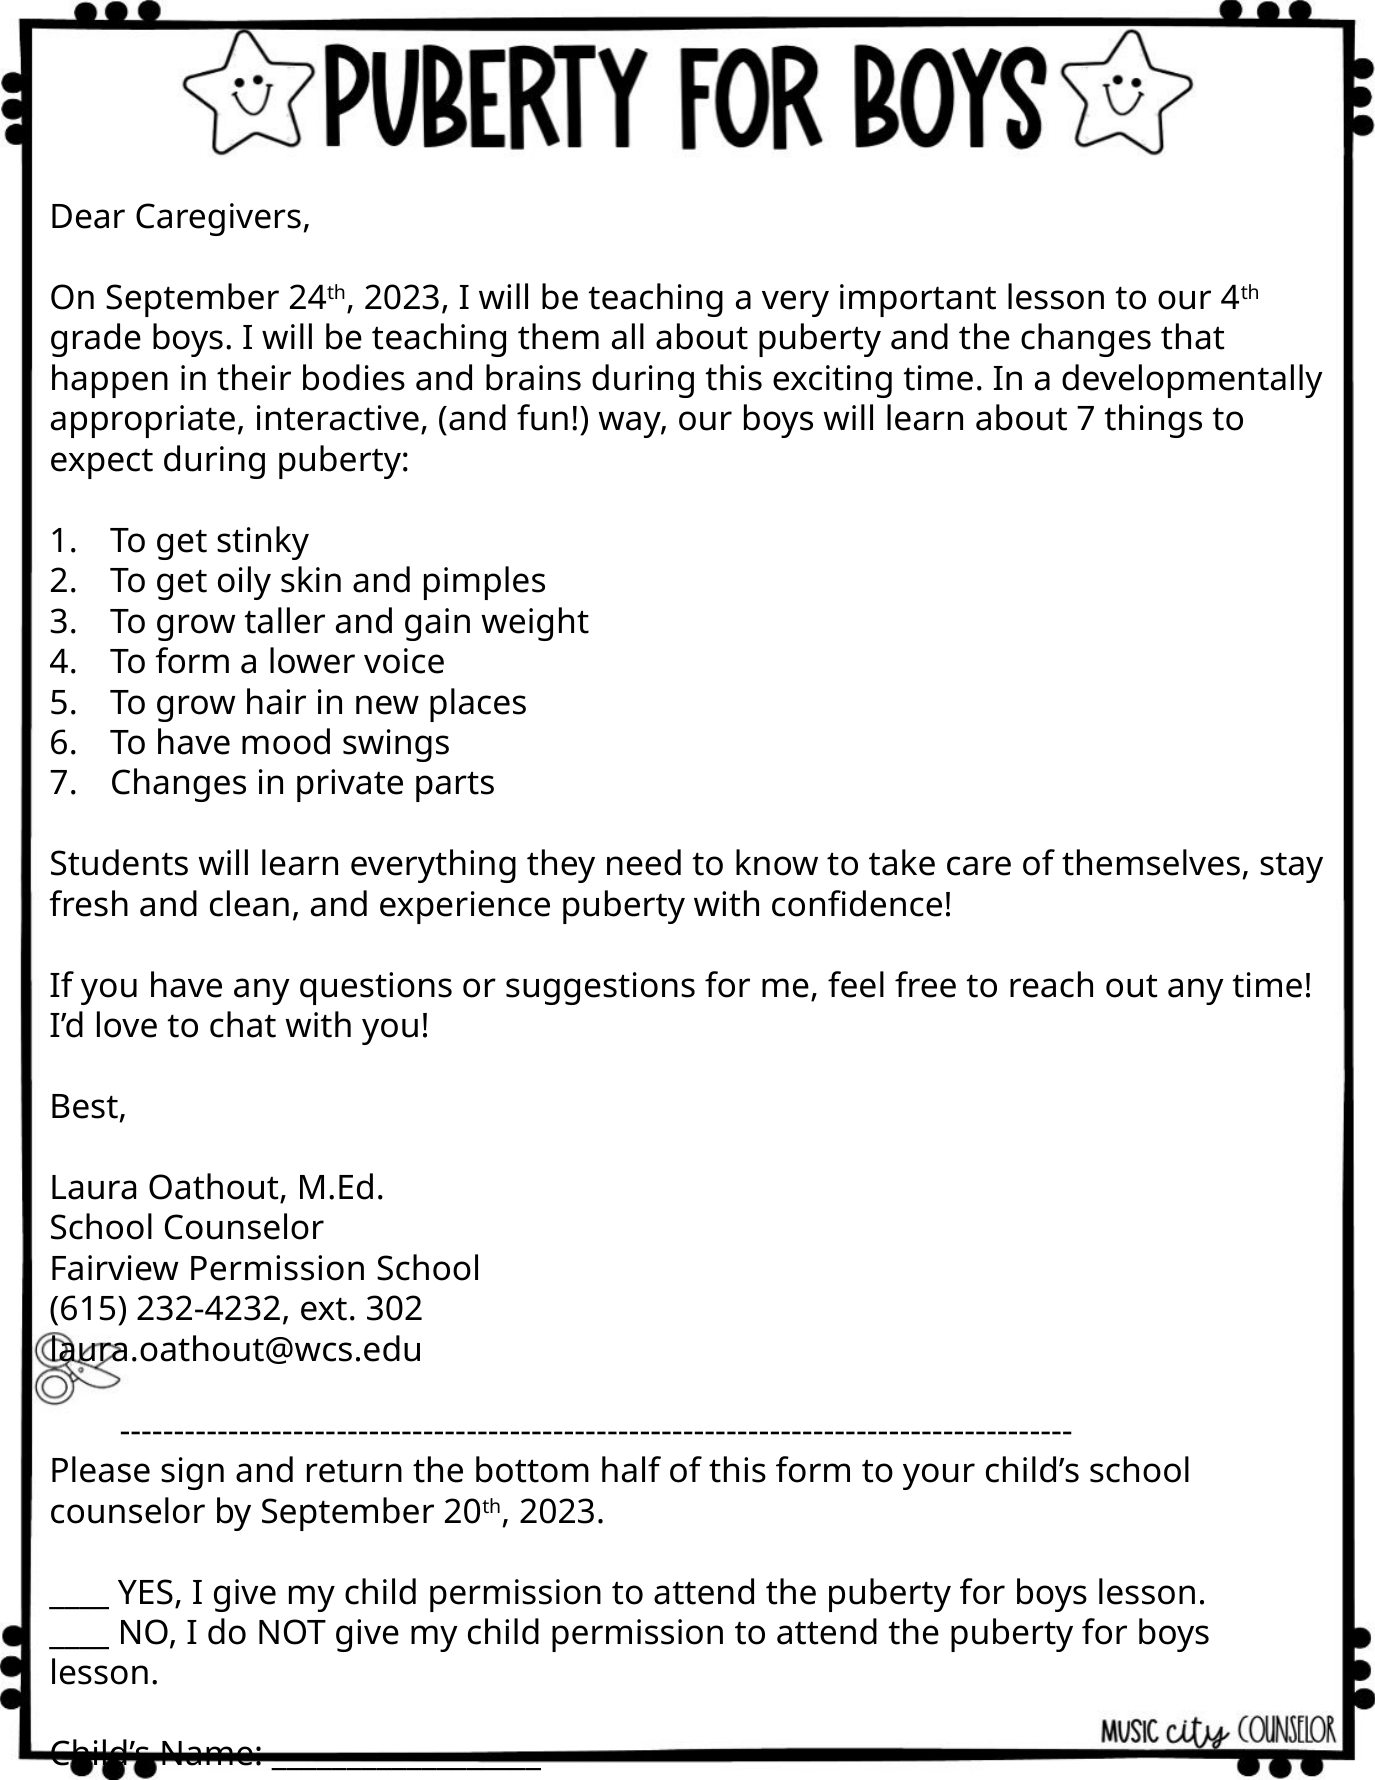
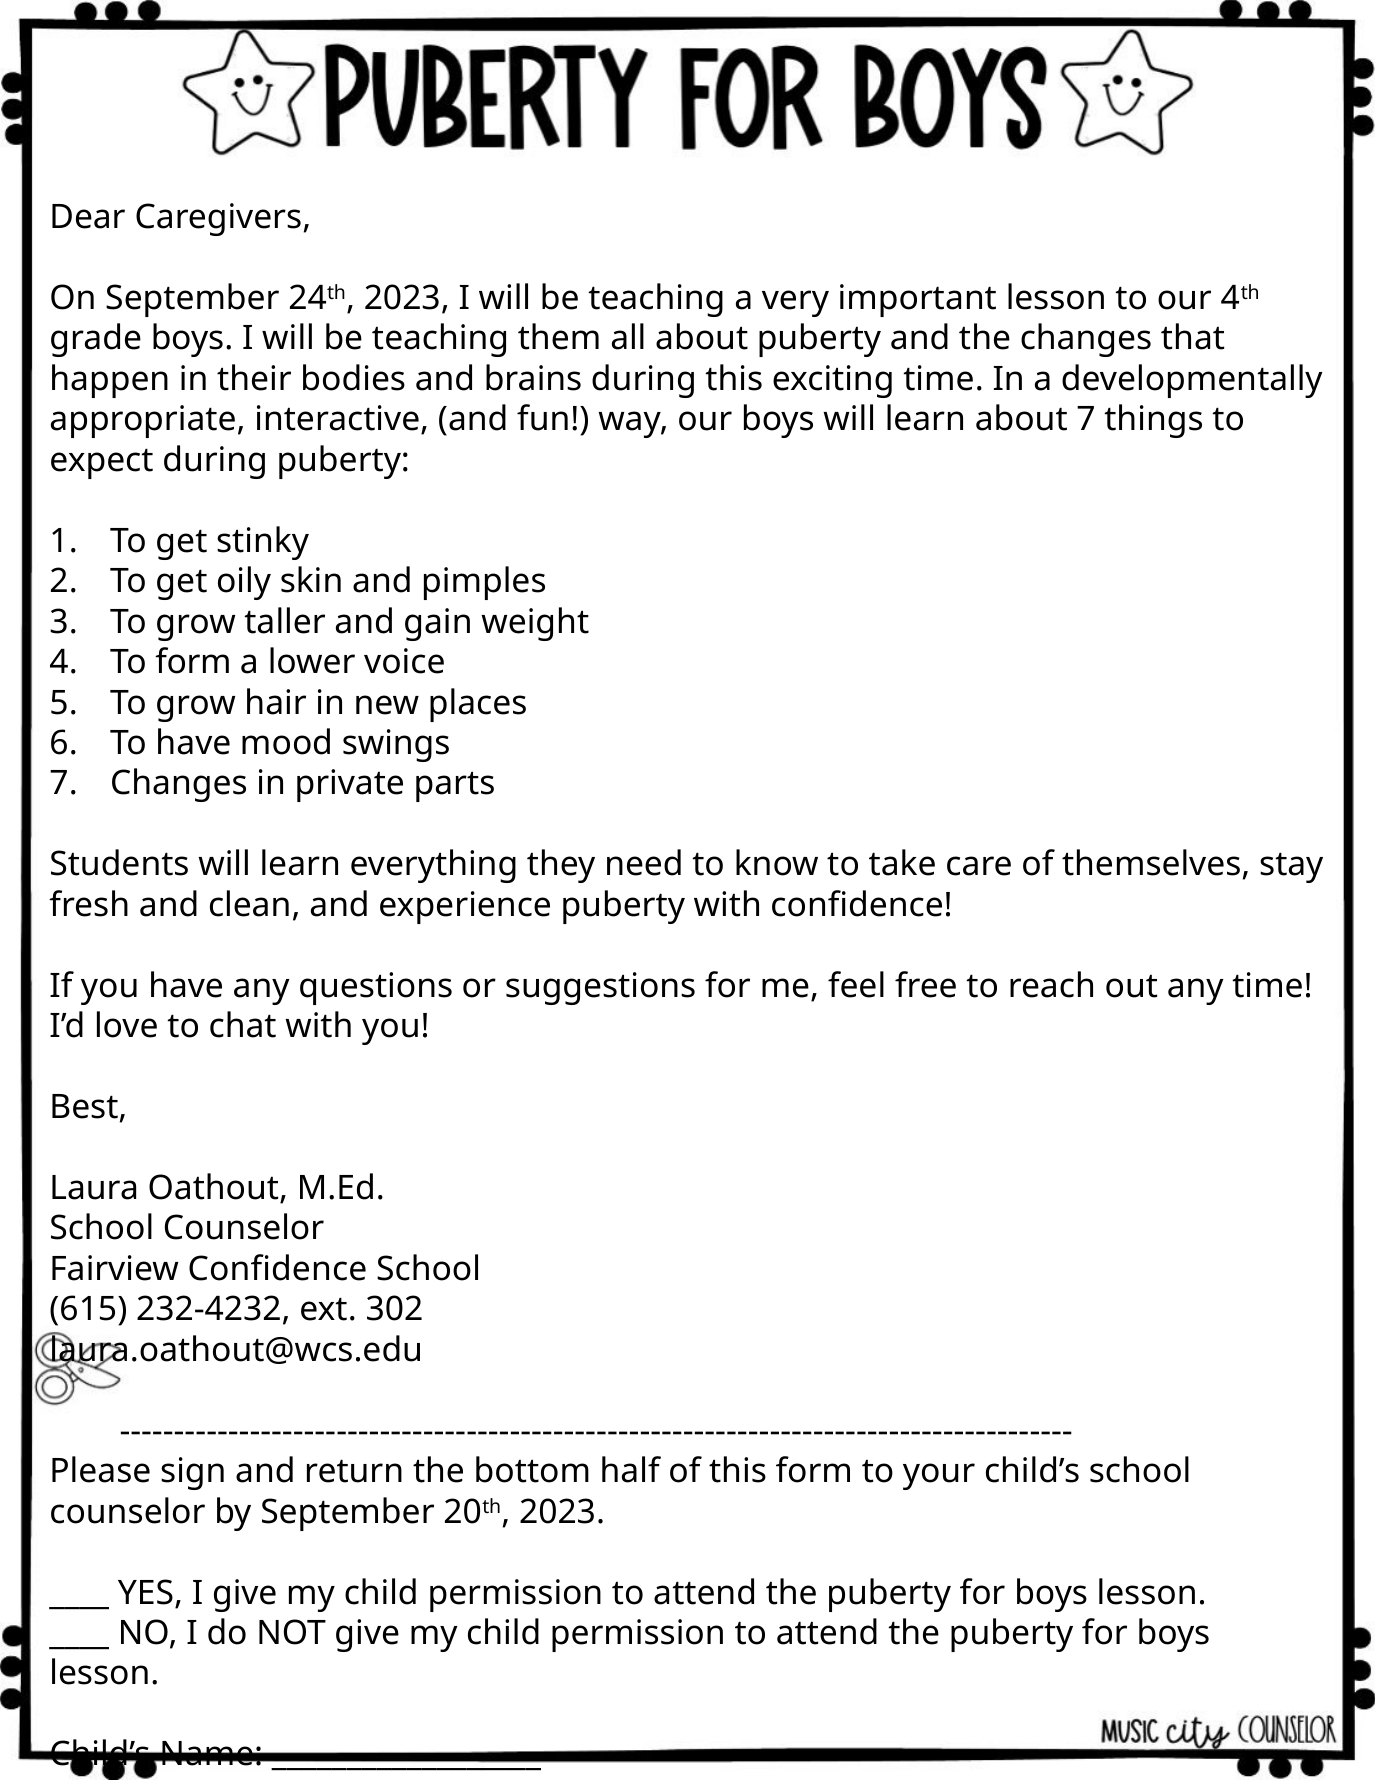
Fairview Permission: Permission -> Confidence
